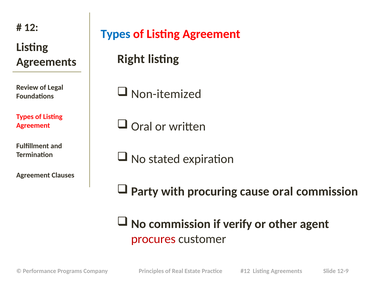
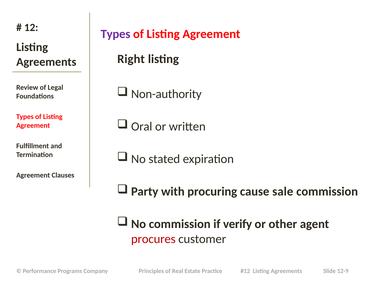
Types at (115, 34) colour: blue -> purple
Non-itemized: Non-itemized -> Non-authority
cause oral: oral -> sale
